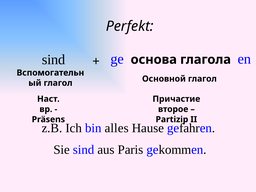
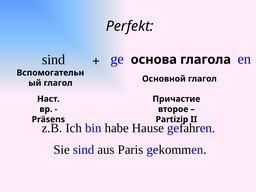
alles: alles -> habe
